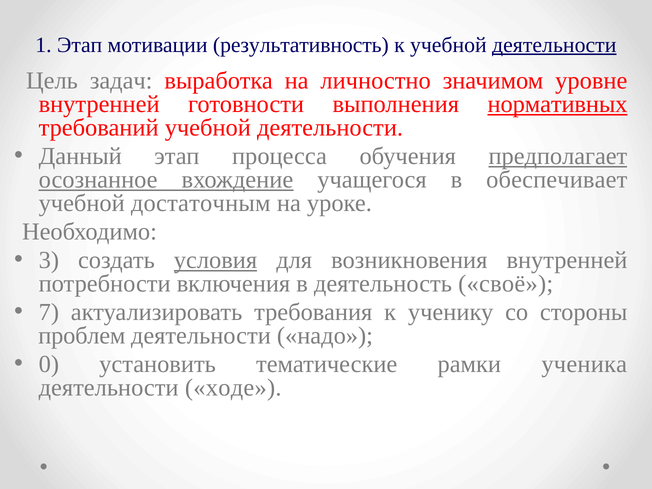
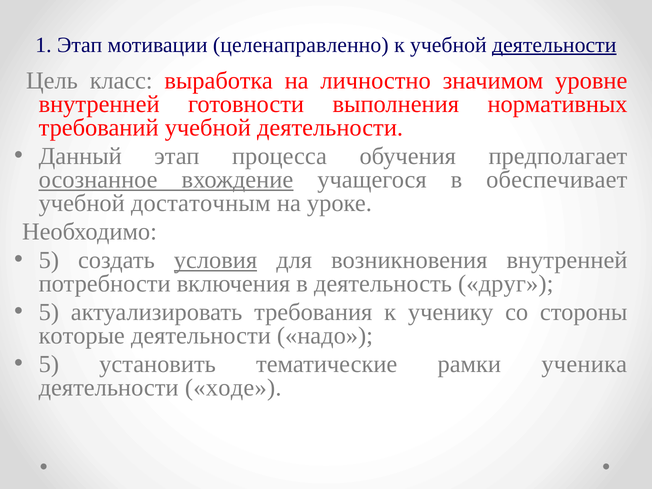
результативность: результативность -> целенаправленно
задач: задач -> класс
нормативных underline: present -> none
предполагает underline: present -> none
3 at (49, 260): 3 -> 5
своё: своё -> друг
7 at (49, 312): 7 -> 5
проблем: проблем -> которые
0 at (49, 364): 0 -> 5
